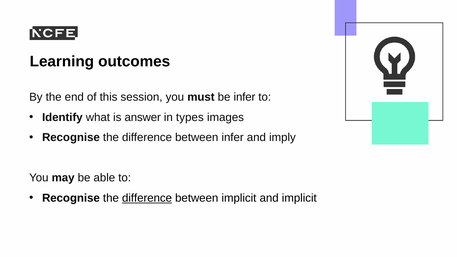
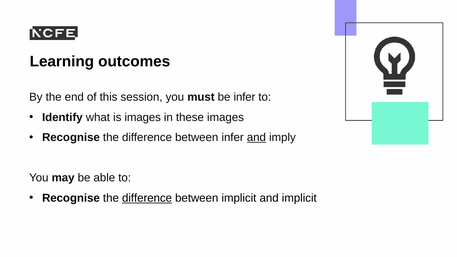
is answer: answer -> images
types: types -> these
and at (256, 138) underline: none -> present
